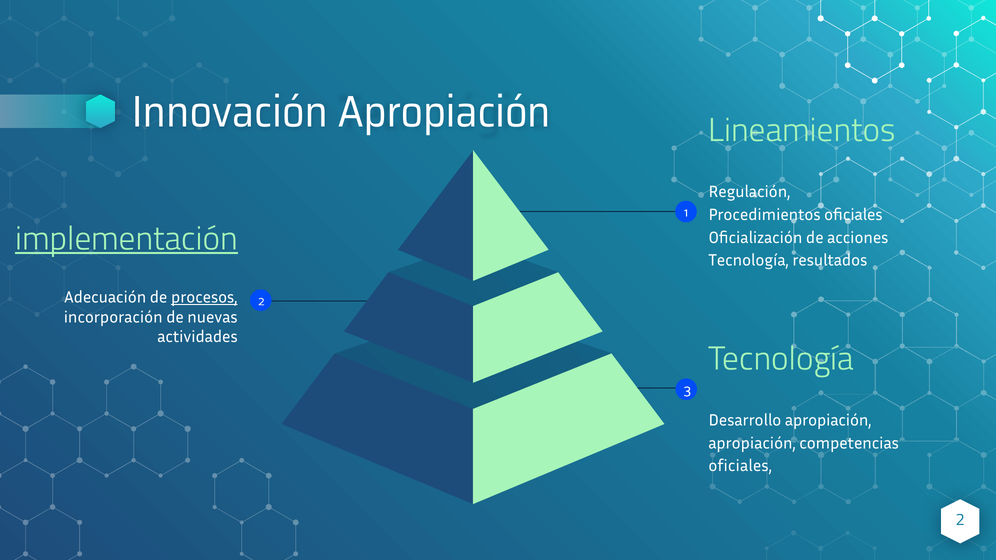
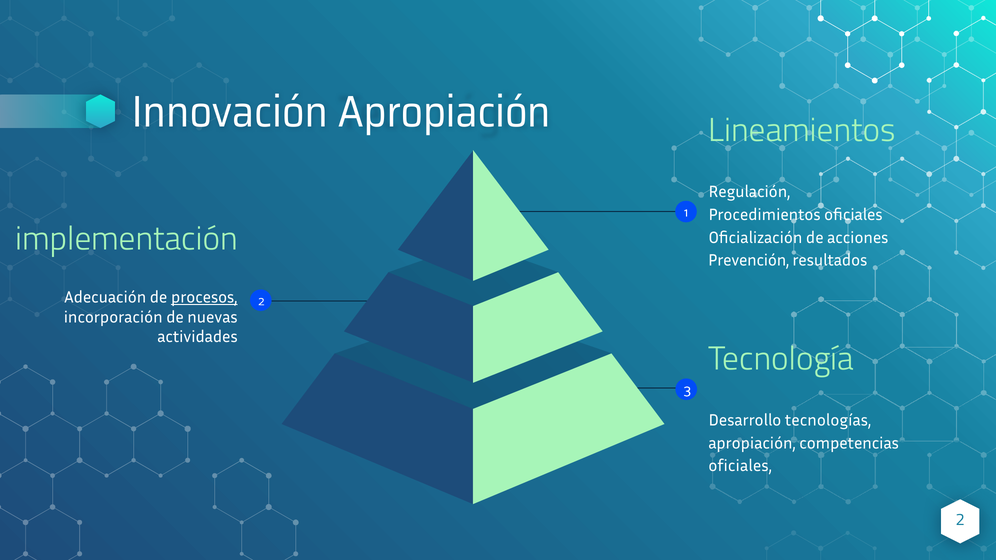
implementación underline: present -> none
Tecnología at (749, 261): Tecnología -> Prevención
Desarrollo apropiación: apropiación -> tecnologías
